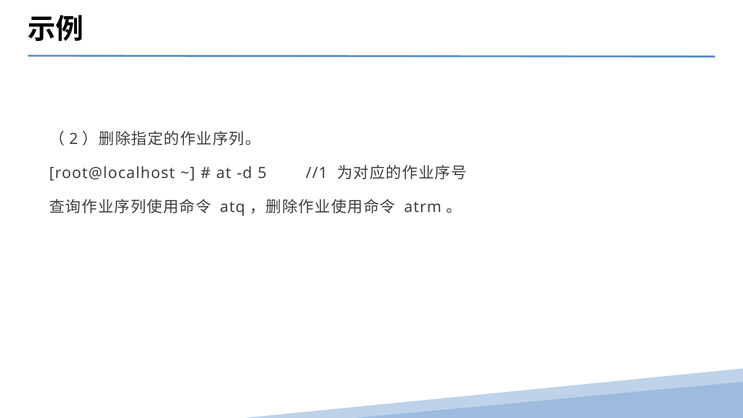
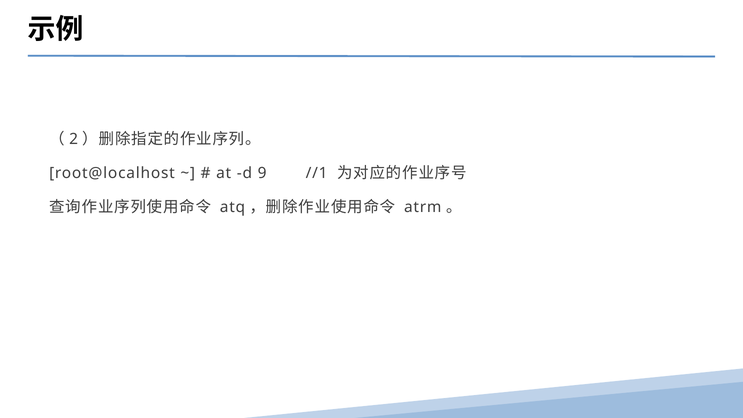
5: 5 -> 9
